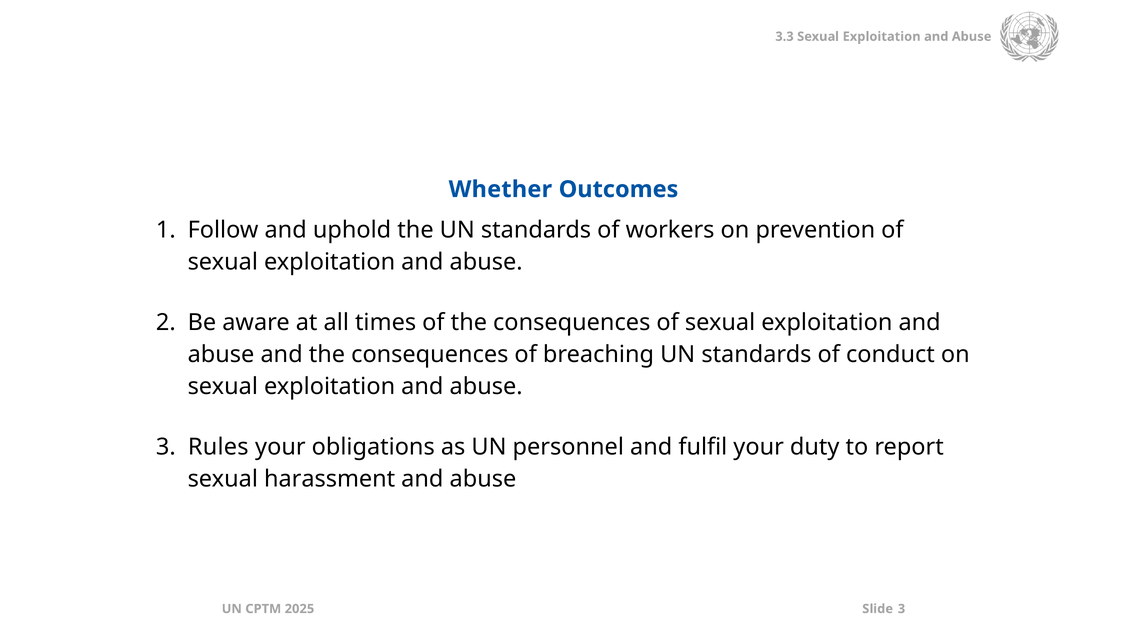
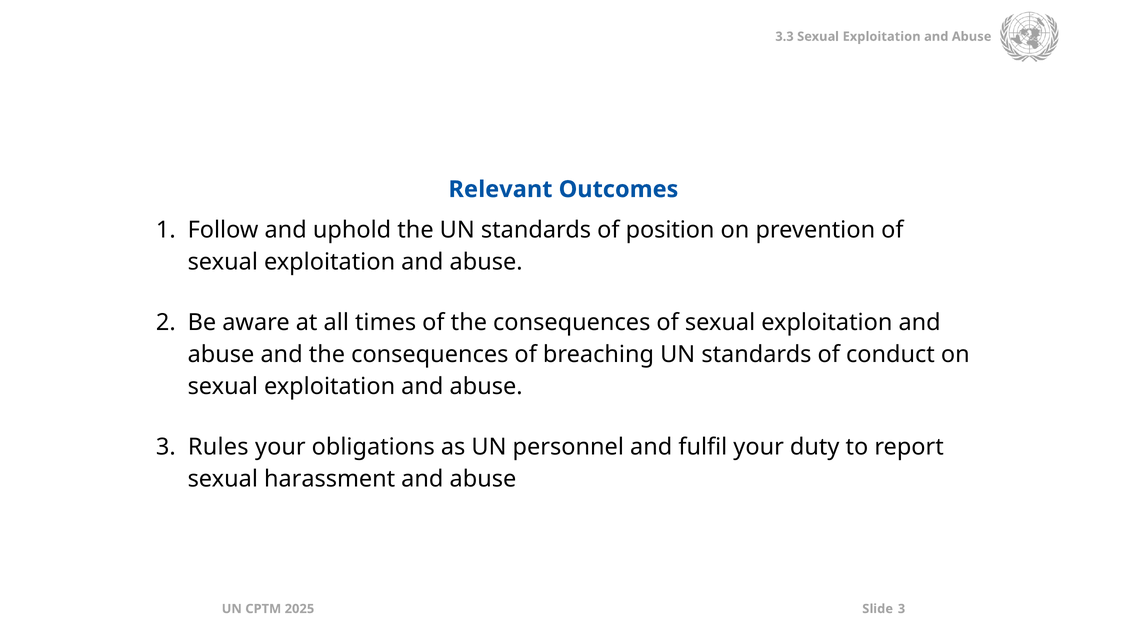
Whether: Whether -> Relevant
workers: workers -> position
